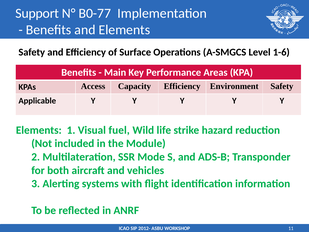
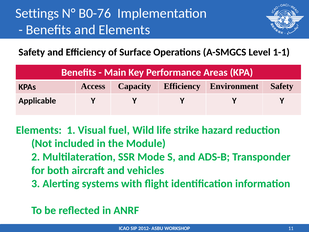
Support: Support -> Settings
B0-77: B0-77 -> B0-76
1-6: 1-6 -> 1-1
